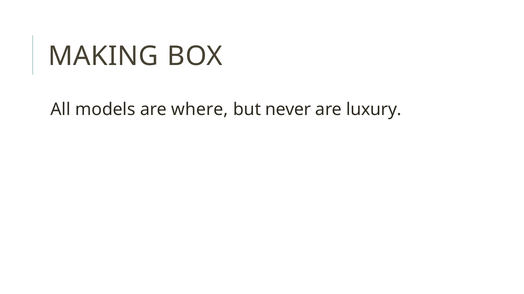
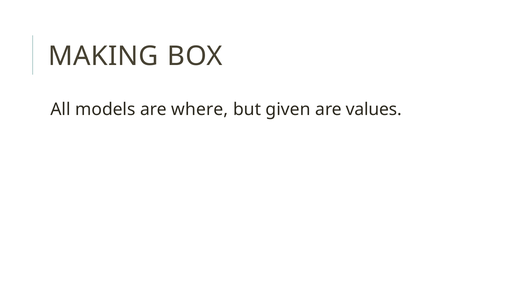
never: never -> given
luxury: luxury -> values
